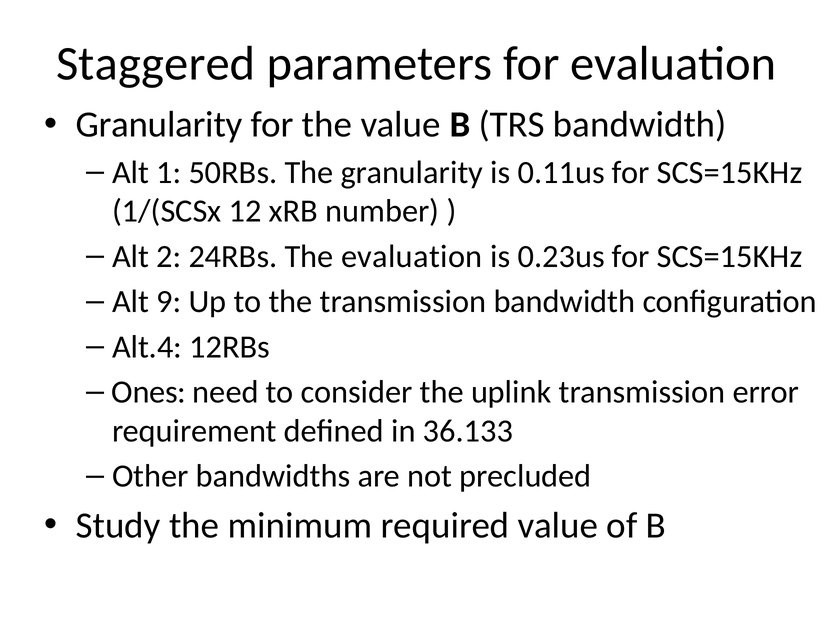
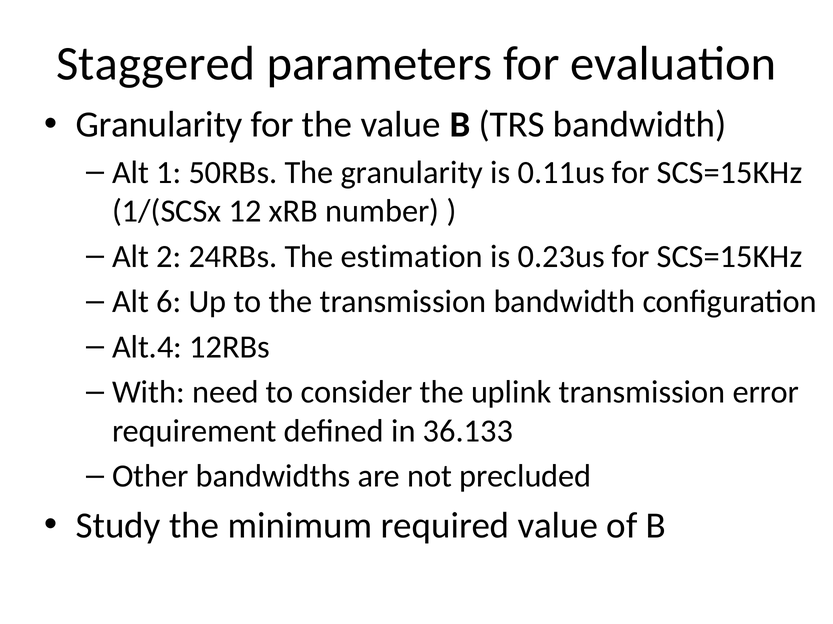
The evaluation: evaluation -> estimation
9: 9 -> 6
Ones: Ones -> With
